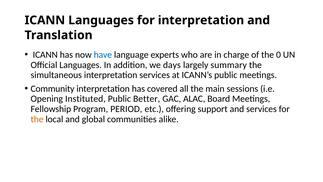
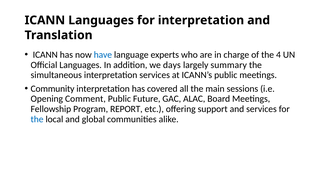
0: 0 -> 4
Instituted: Instituted -> Comment
Better: Better -> Future
PERIOD: PERIOD -> REPORT
the at (37, 119) colour: orange -> blue
